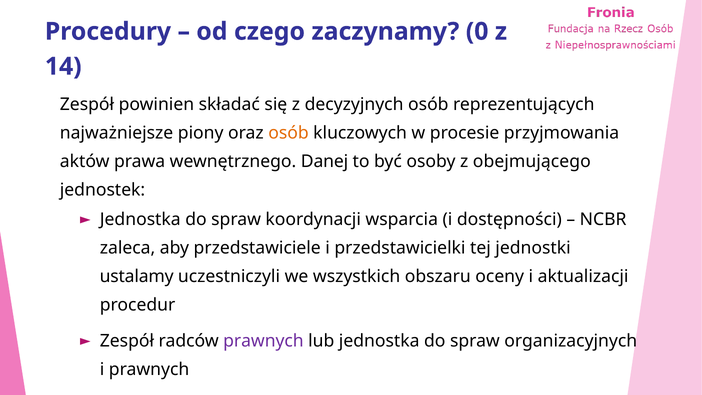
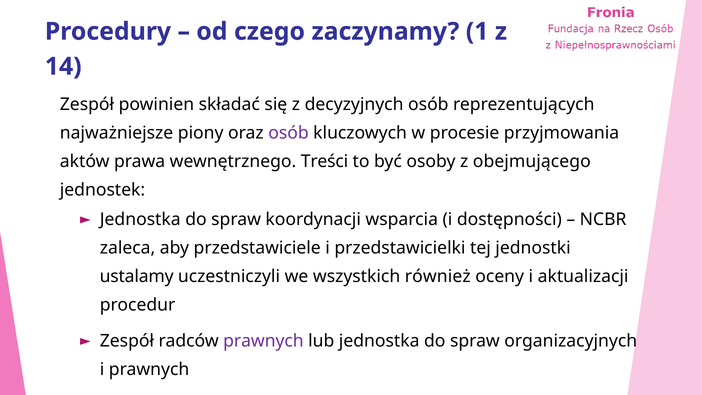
0: 0 -> 1
osób at (288, 133) colour: orange -> purple
Danej: Danej -> Treści
obszaru: obszaru -> również
